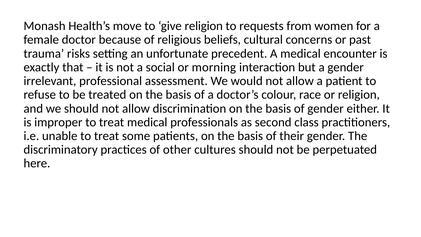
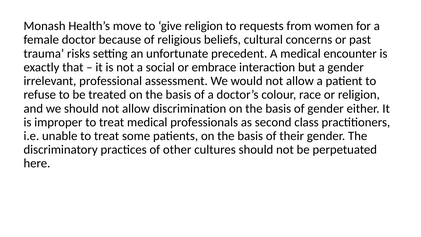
morning: morning -> embrace
